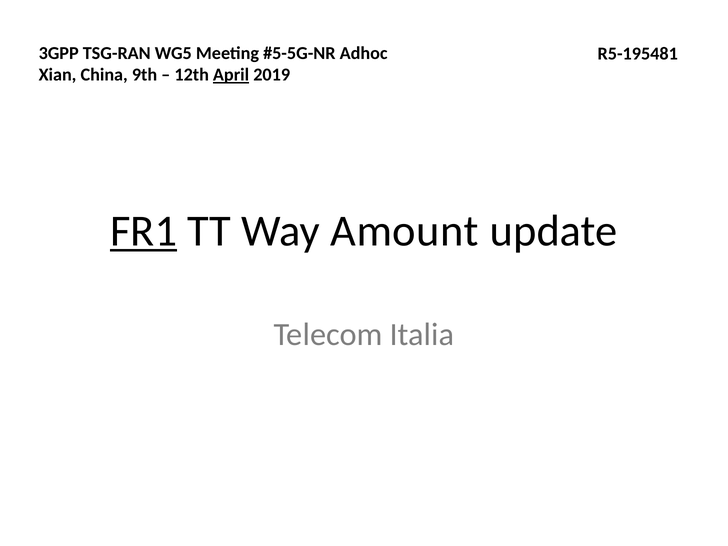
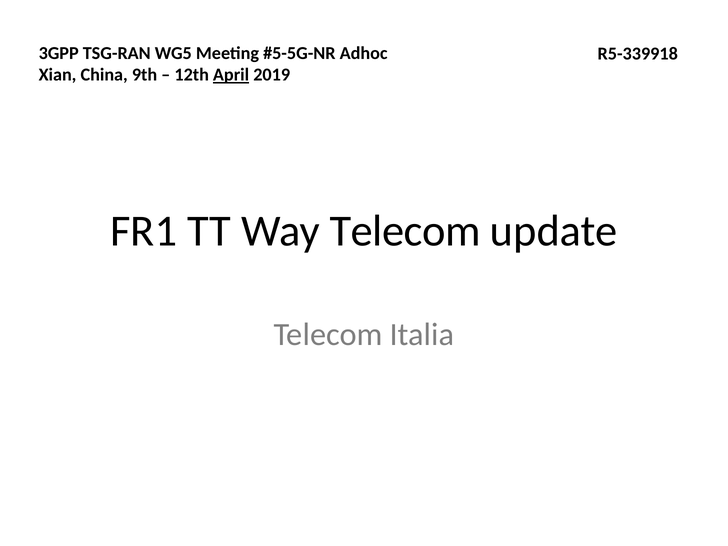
R5-195481: R5-195481 -> R5-339918
FR1 underline: present -> none
Way Amount: Amount -> Telecom
